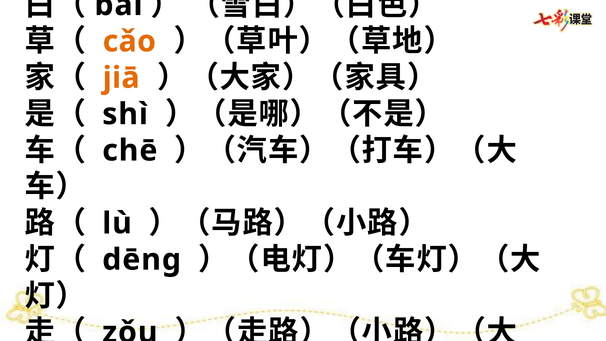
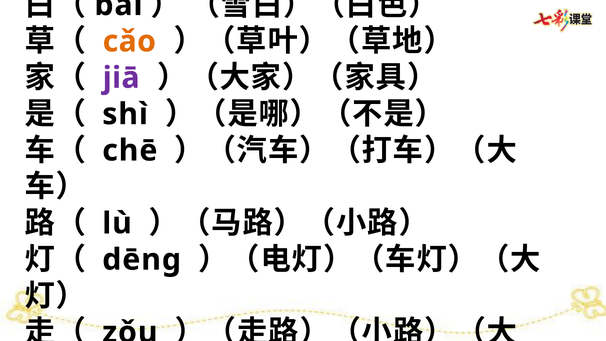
jiā colour: orange -> purple
